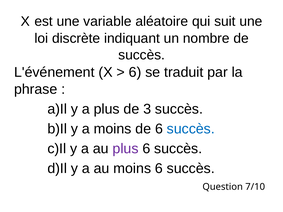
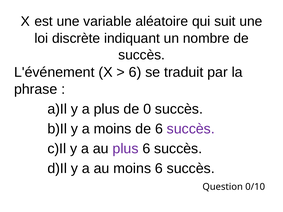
3: 3 -> 0
succès at (191, 129) colour: blue -> purple
7/10: 7/10 -> 0/10
